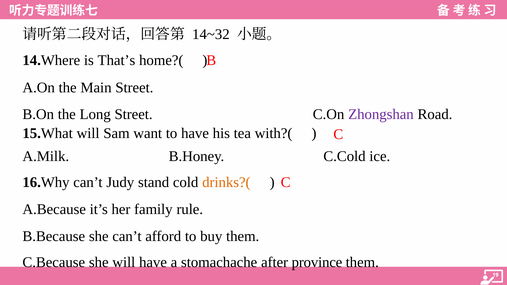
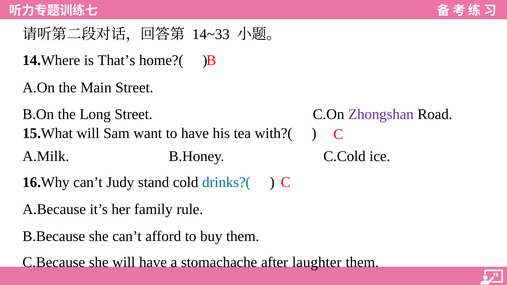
14~32: 14~32 -> 14~33
drinks?( colour: orange -> blue
province: province -> laughter
